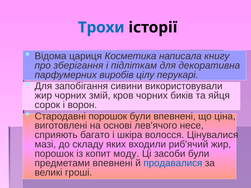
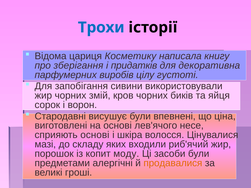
Косметика: Косметика -> Косметику
підліткам: підліткам -> придатків
перукарі: перукарі -> густоті
Стародавні порошок: порошок -> висушує
сприяють багато: багато -> основі
предметами впевнені: впевнені -> алергічні
продавалися colour: blue -> orange
